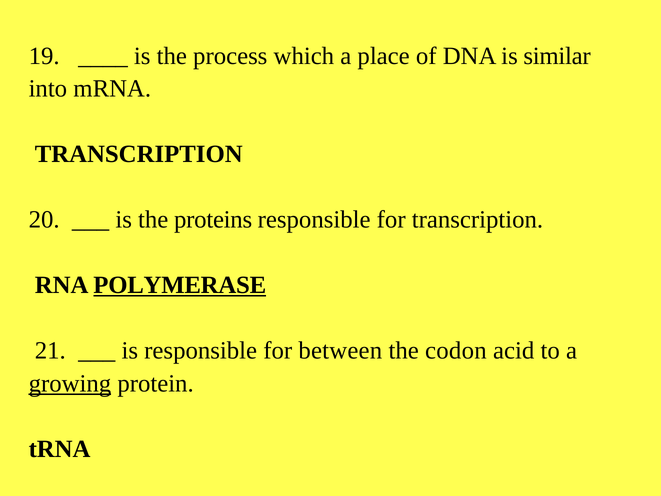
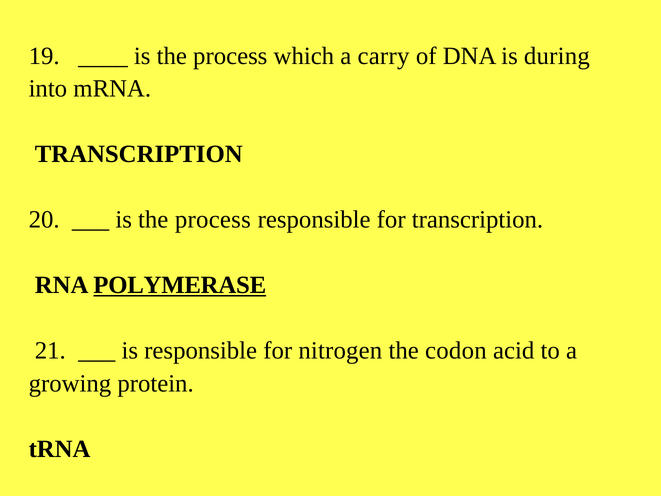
place: place -> carry
similar: similar -> during
proteins at (213, 220): proteins -> process
between: between -> nitrogen
growing underline: present -> none
